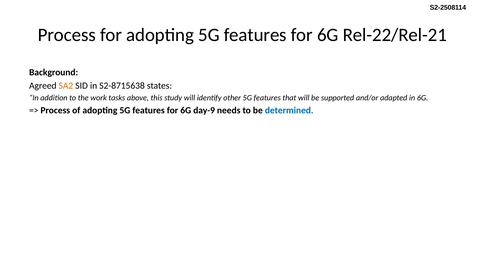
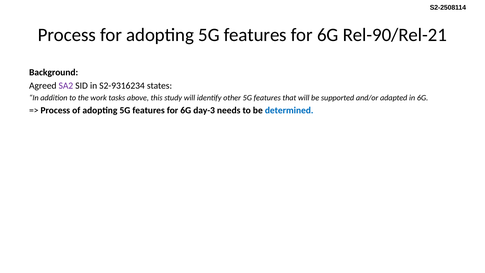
Rel-22/Rel-21: Rel-22/Rel-21 -> Rel-90/Rel-21
SA2 colour: orange -> purple
S2-8715638: S2-8715638 -> S2-9316234
day-9: day-9 -> day-3
